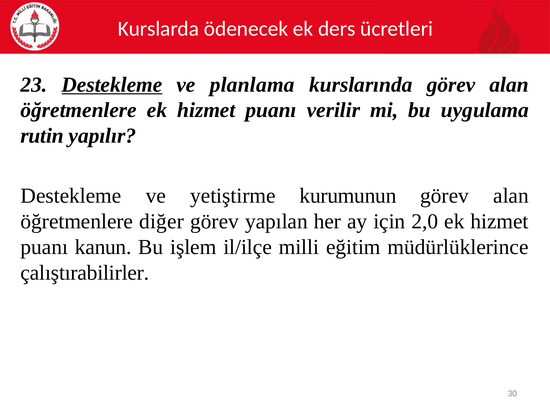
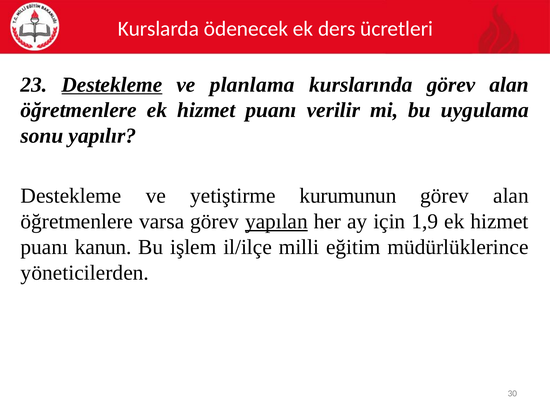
rutin: rutin -> sonu
diğer: diğer -> varsa
yapılan underline: none -> present
2,0: 2,0 -> 1,9
çalıştırabilirler: çalıştırabilirler -> yöneticilerden
